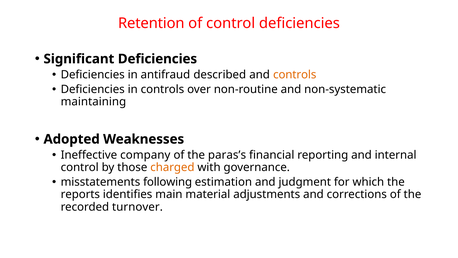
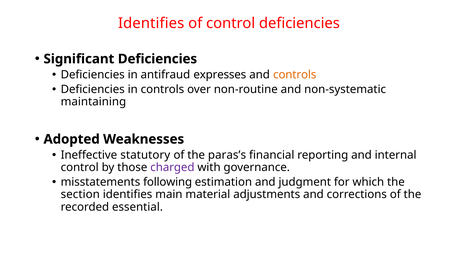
Retention at (151, 23): Retention -> Identifies
described: described -> expresses
company: company -> statutory
charged colour: orange -> purple
reports: reports -> section
turnover: turnover -> essential
